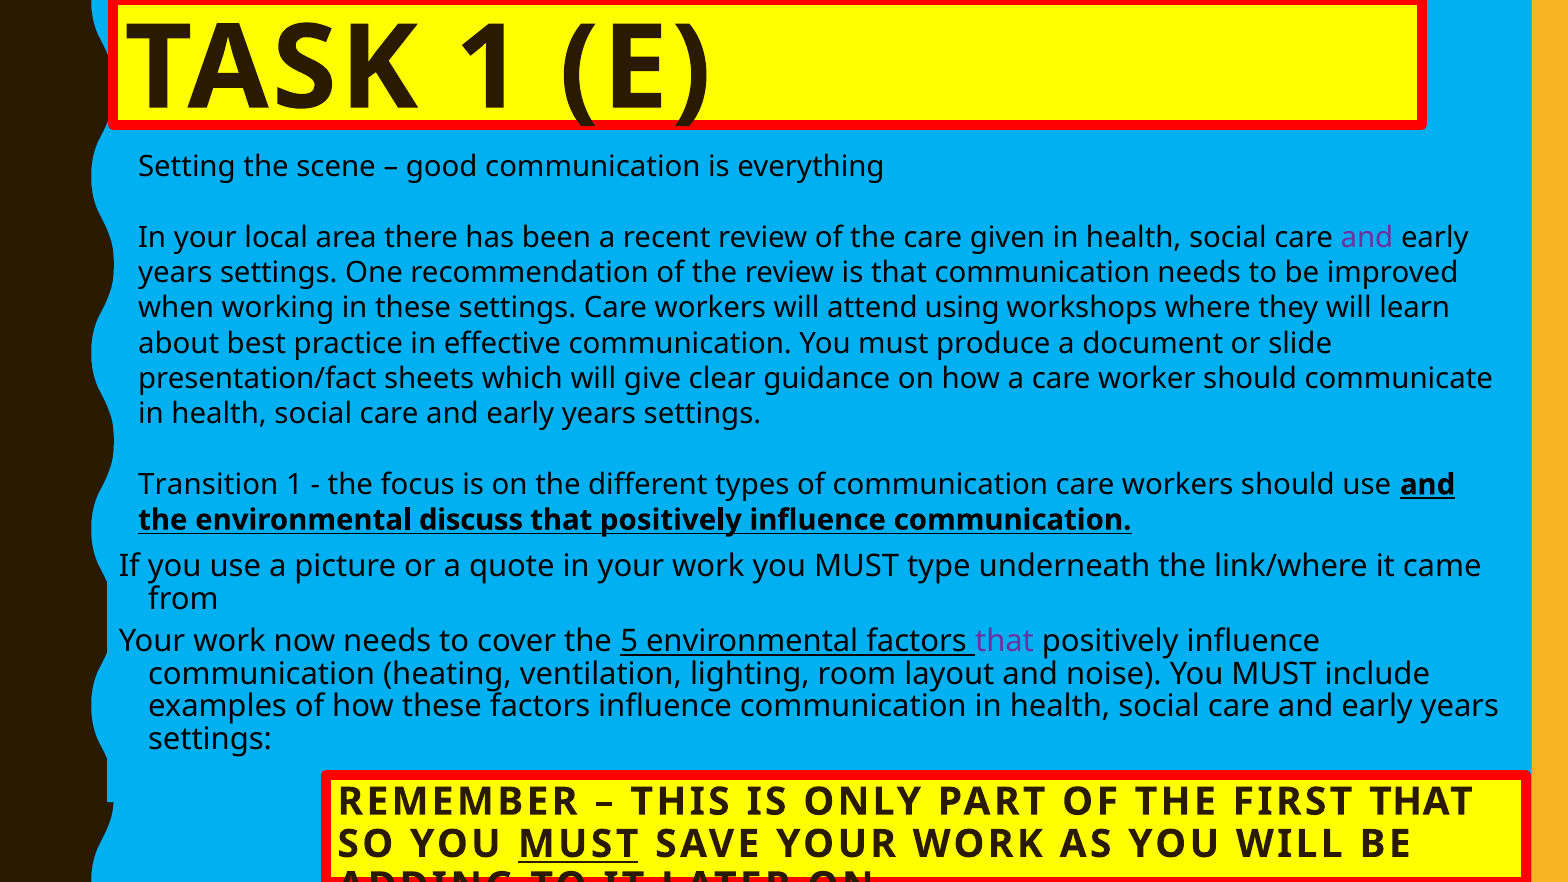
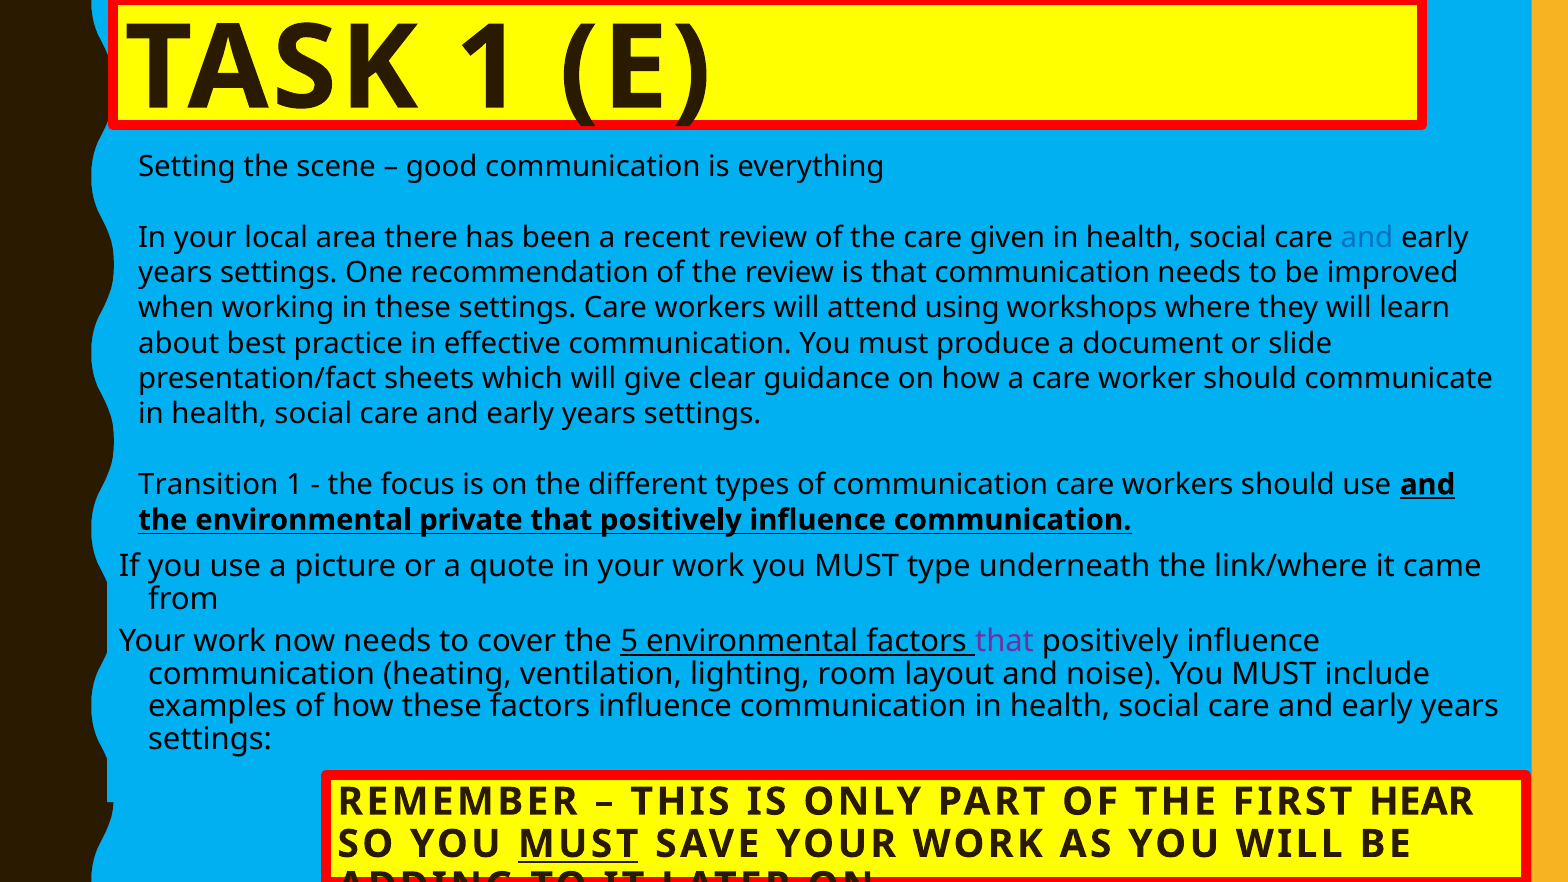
and at (1367, 238) colour: purple -> blue
discuss: discuss -> private
FIRST THAT: THAT -> HEAR
